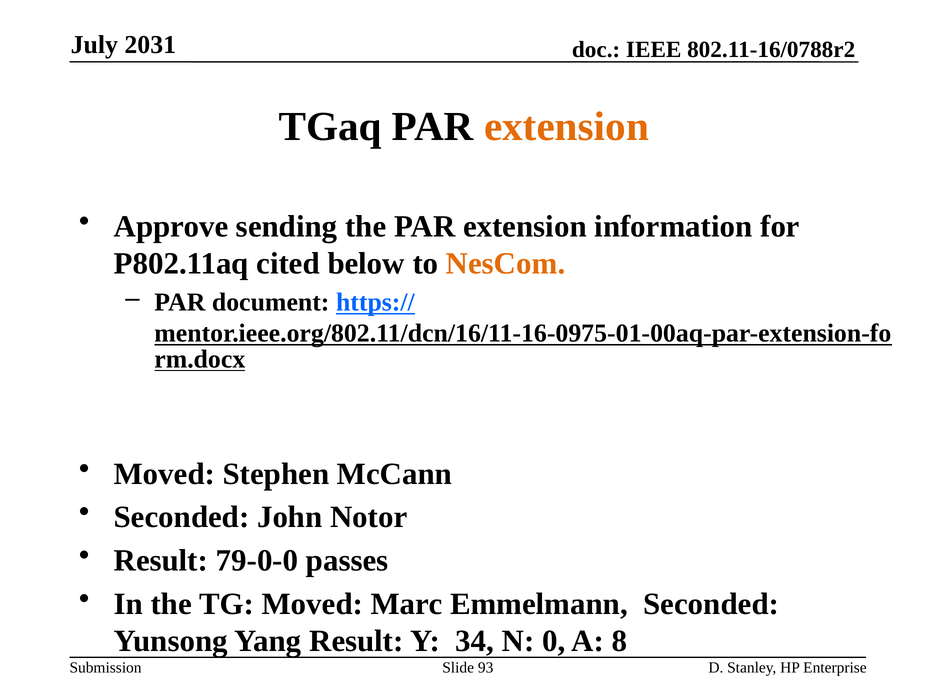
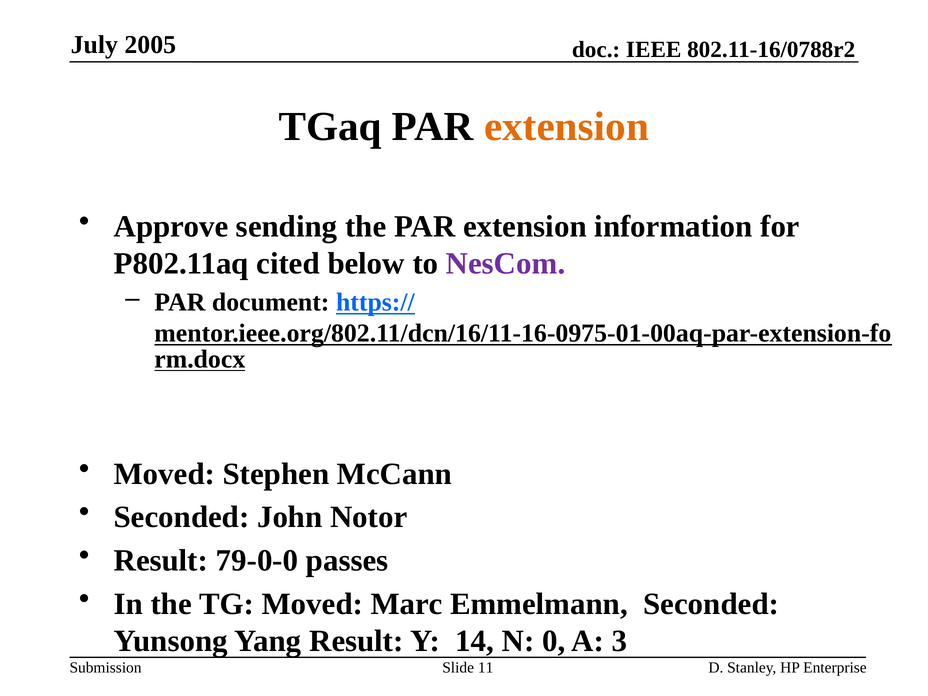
2031: 2031 -> 2005
NesCom colour: orange -> purple
34: 34 -> 14
8: 8 -> 3
93: 93 -> 11
